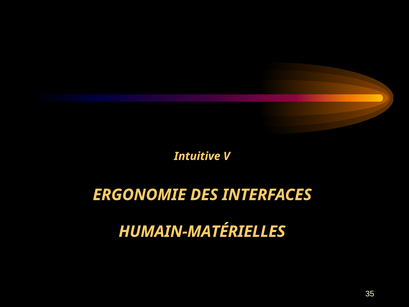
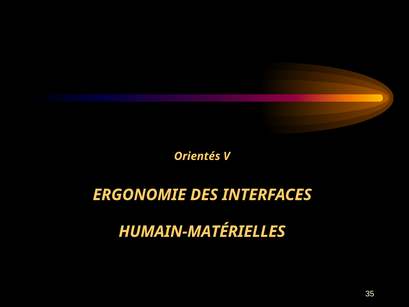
Intuitive: Intuitive -> Orientés
